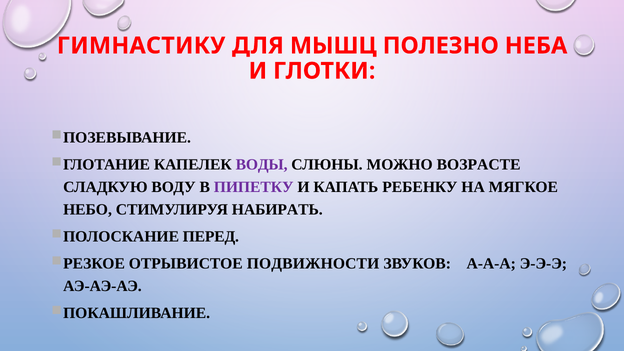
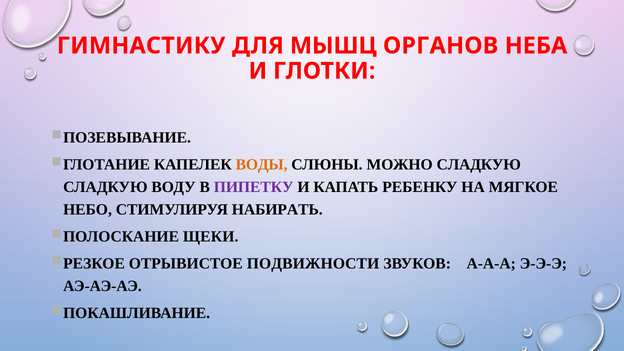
ПОЛЕЗНО: ПОЛЕЗНО -> ОРГАНОВ
ВОДЫ colour: purple -> orange
МОЖНО ВОЗРАСТЕ: ВОЗРАСТЕ -> СЛАДКУЮ
ПЕРЕД: ПЕРЕД -> ЩЕКИ
